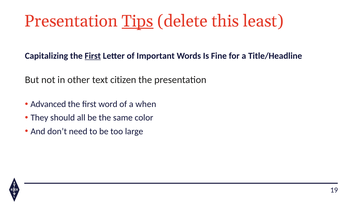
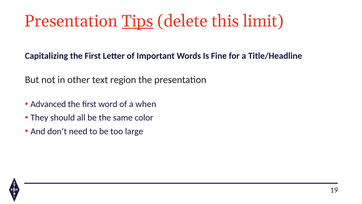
least: least -> limit
First at (93, 56) underline: present -> none
citizen: citizen -> region
